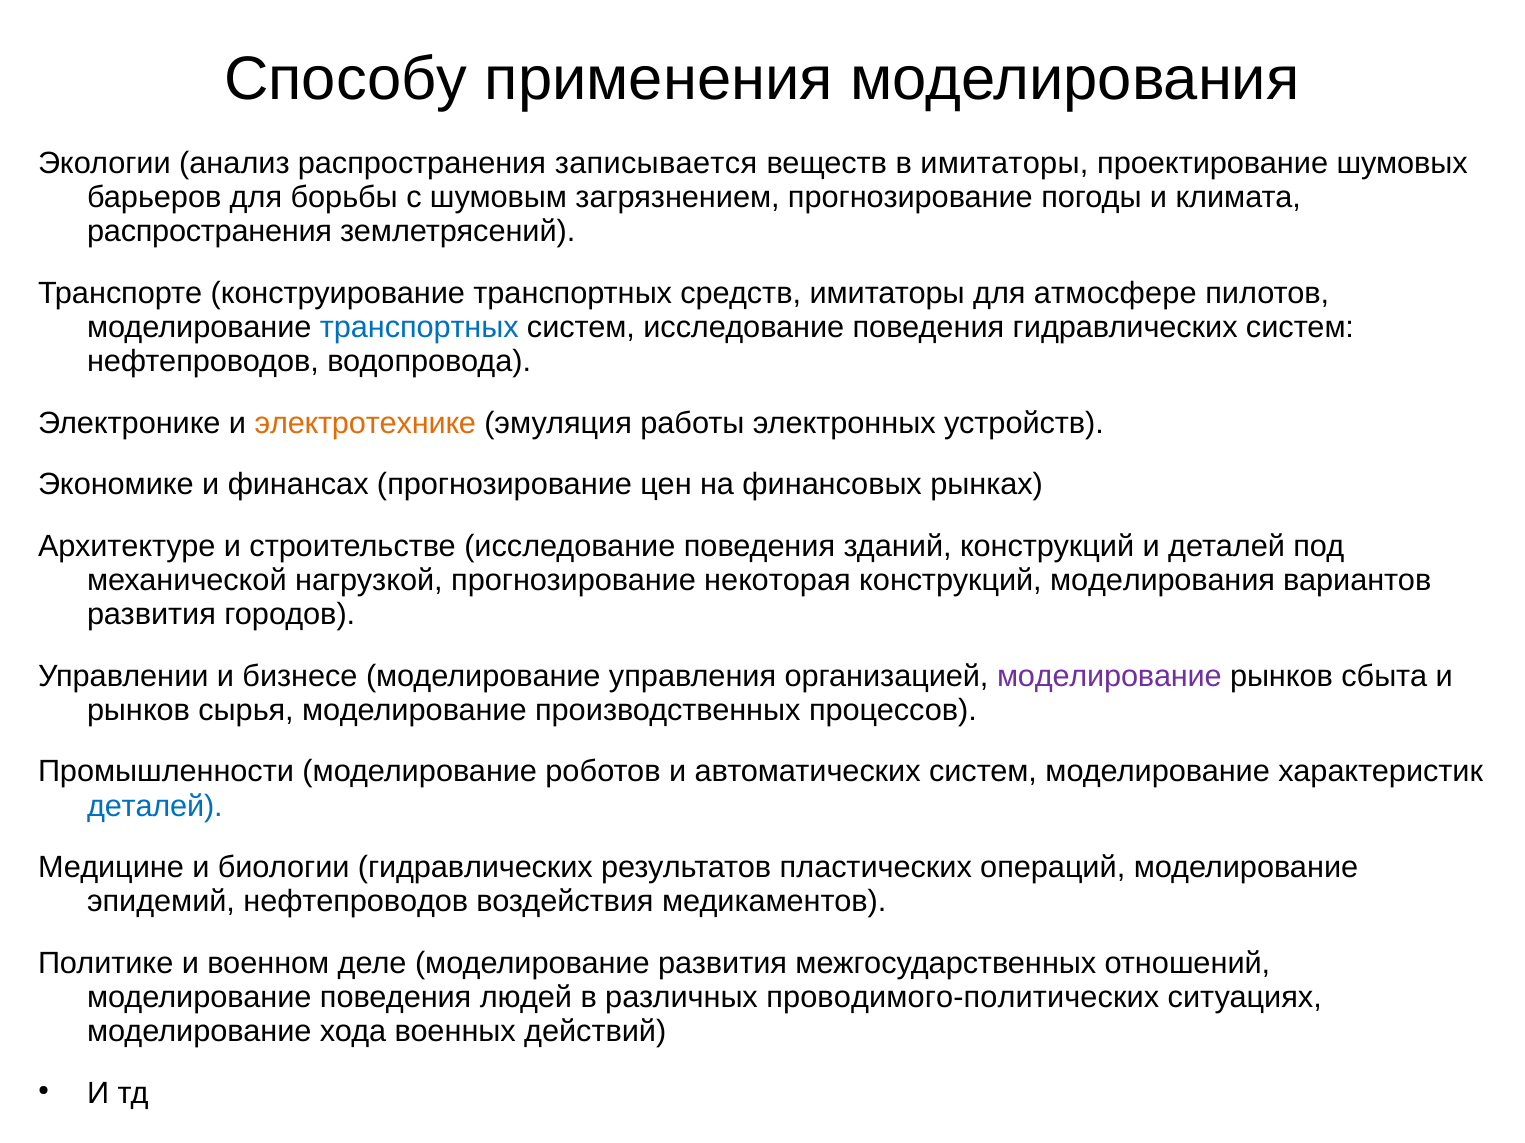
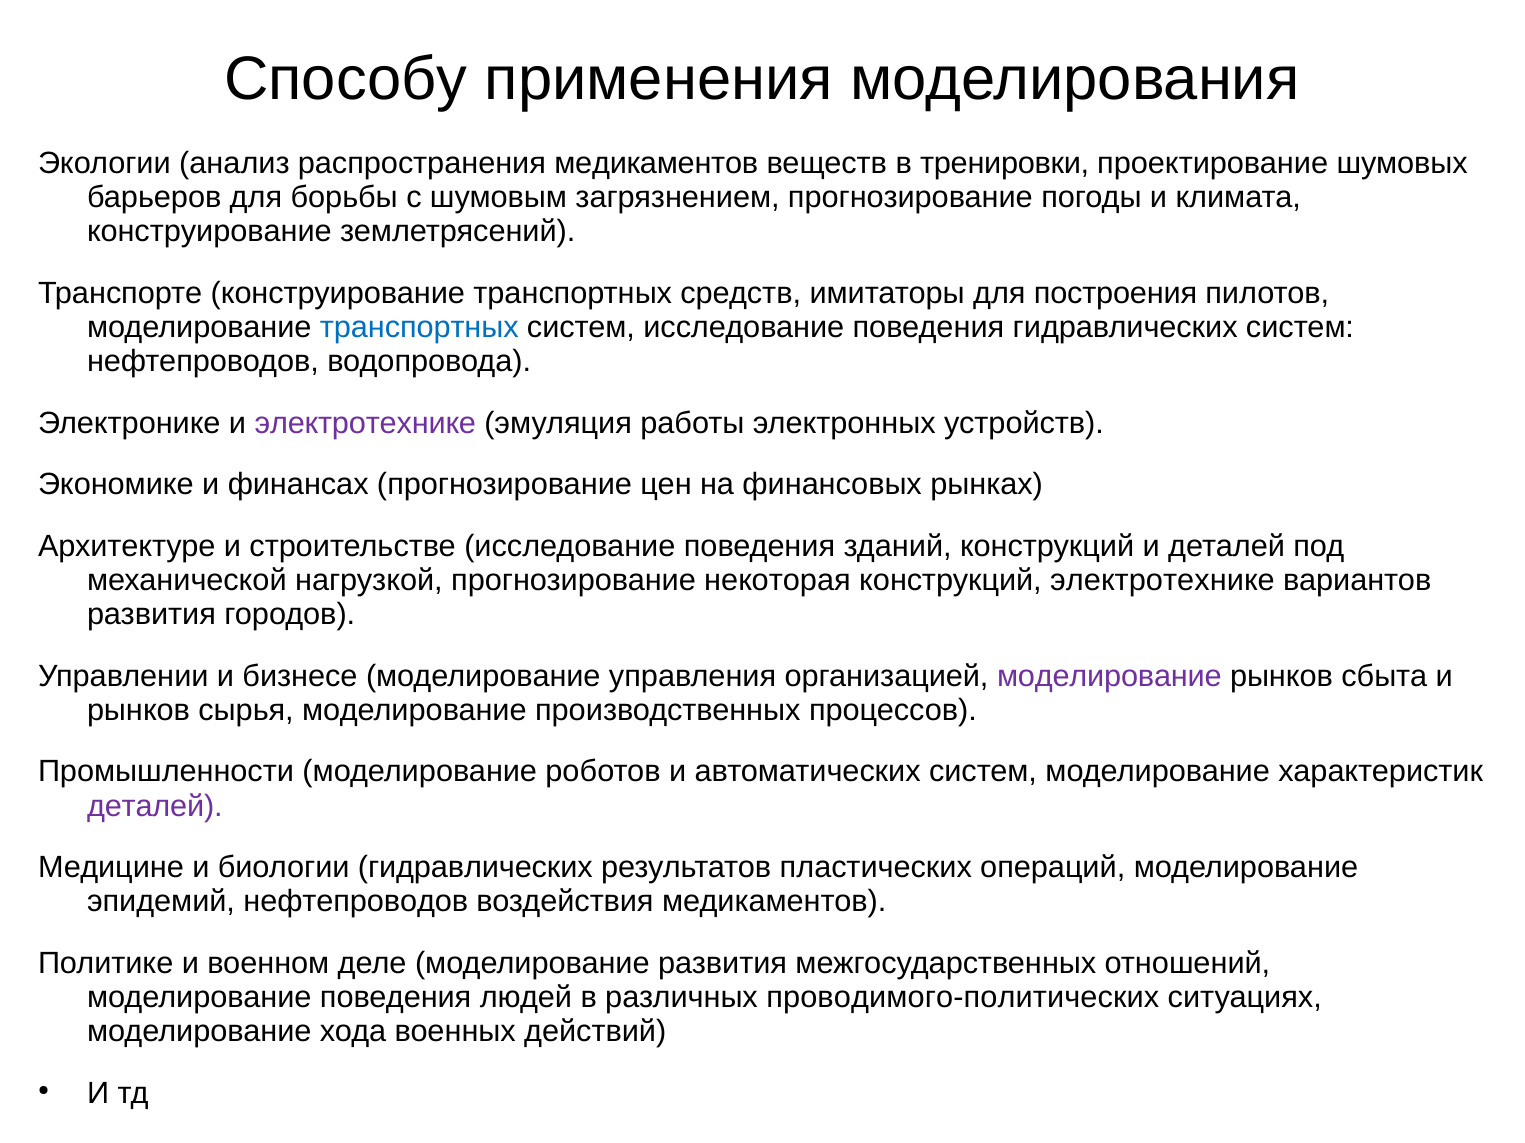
распространения записывается: записывается -> медикаментов
в имитаторы: имитаторы -> тренировки
распространения at (210, 232): распространения -> конструирование
атмосфере: атмосфере -> построения
электротехнике at (365, 423) colour: orange -> purple
конструкций моделирования: моделирования -> электротехнике
деталей at (155, 806) colour: blue -> purple
